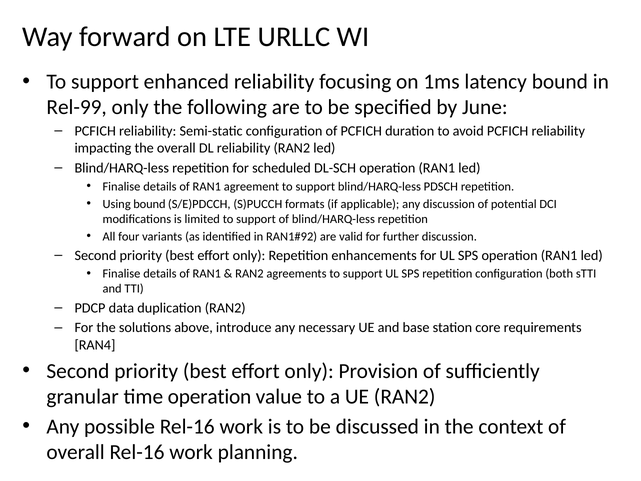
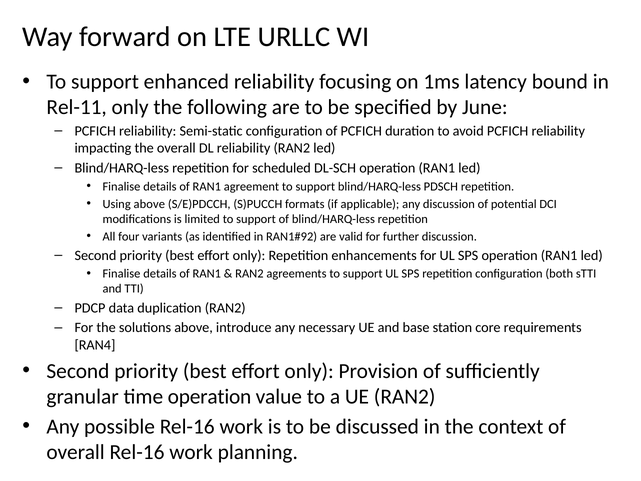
Rel-99: Rel-99 -> Rel-11
Using bound: bound -> above
